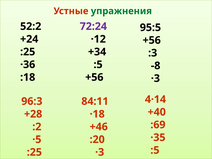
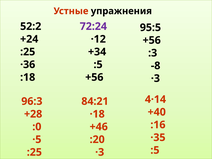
упражнения colour: green -> black
84:11: 84:11 -> 84:21
:69: :69 -> :16
:2: :2 -> :0
